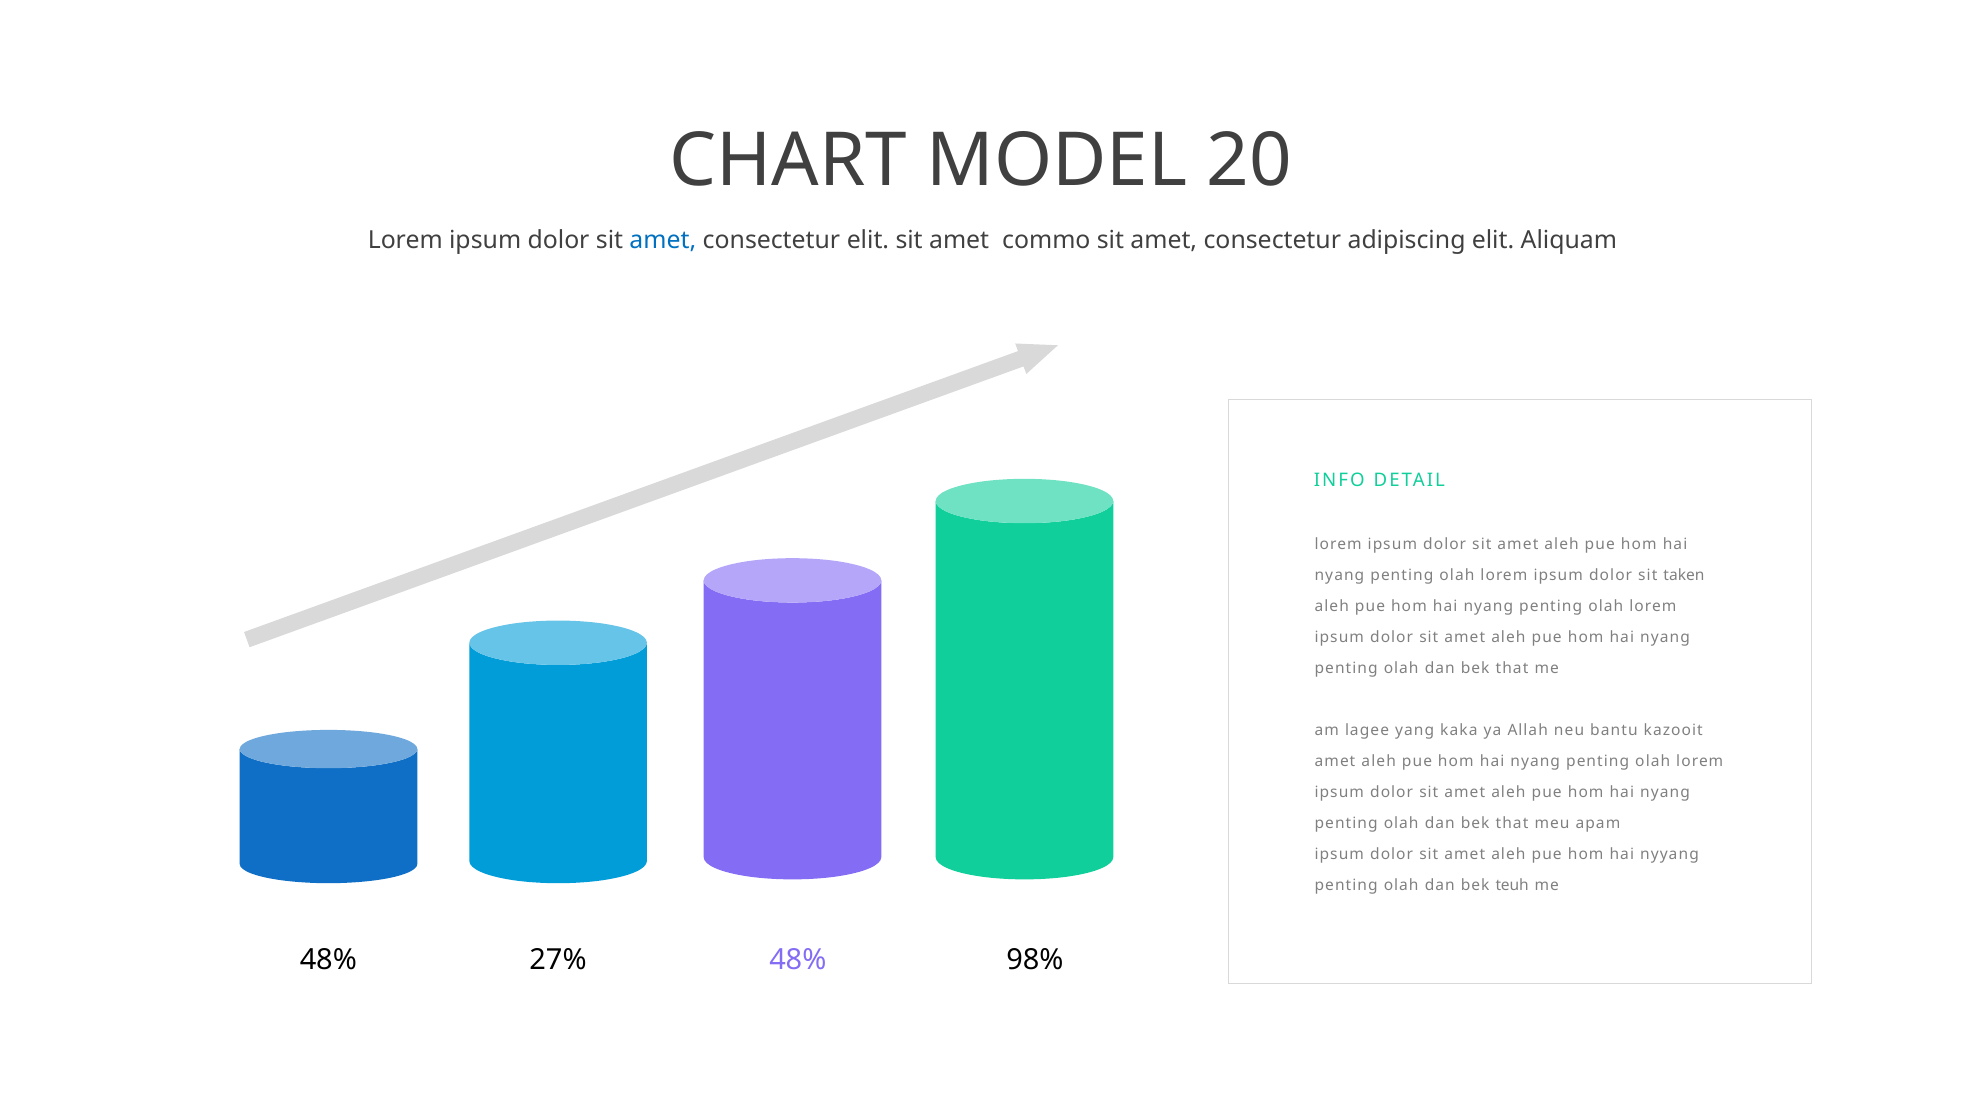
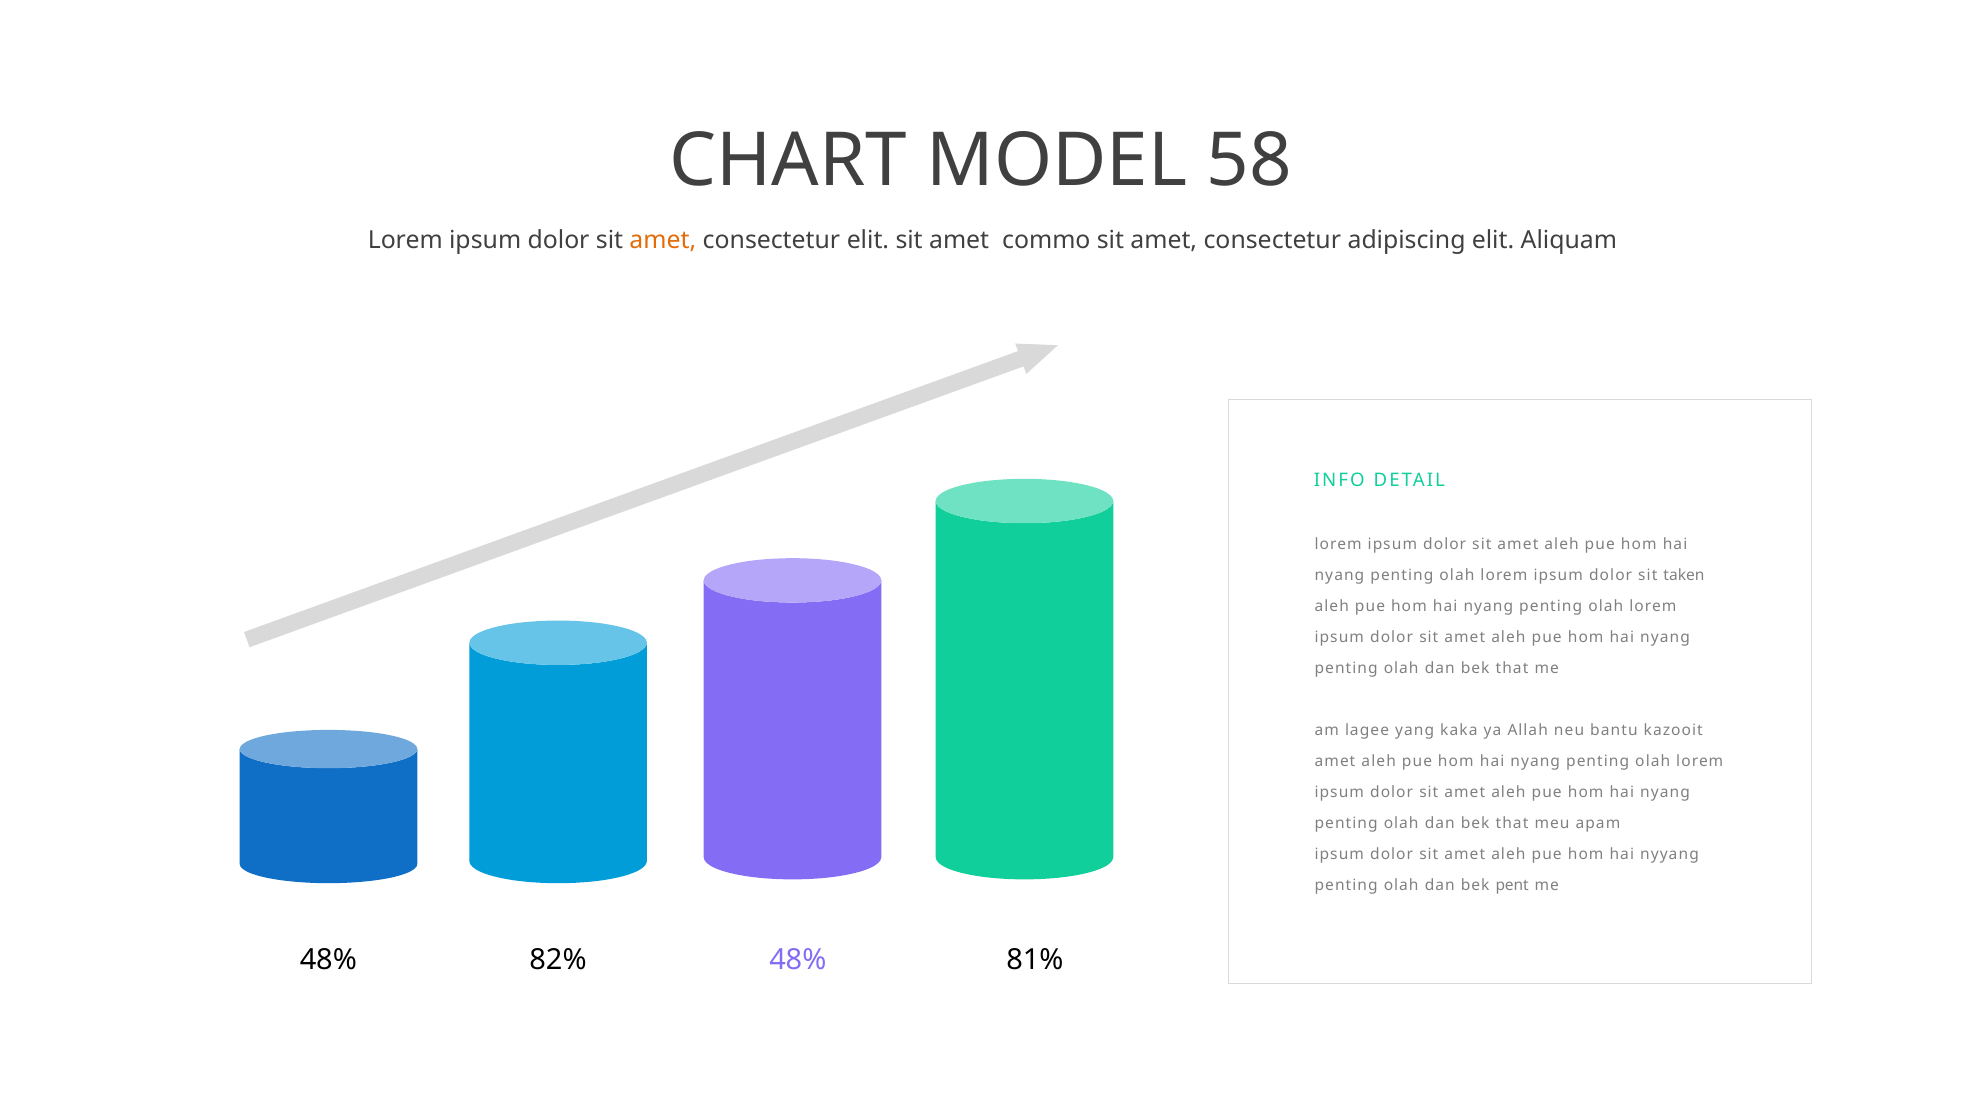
20: 20 -> 58
amet at (663, 240) colour: blue -> orange
teuh: teuh -> pent
27%: 27% -> 82%
98%: 98% -> 81%
